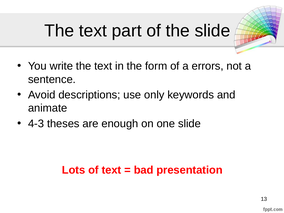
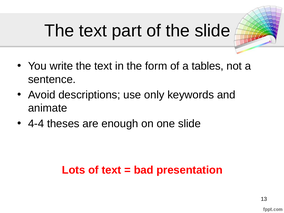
errors: errors -> tables
4-3: 4-3 -> 4-4
